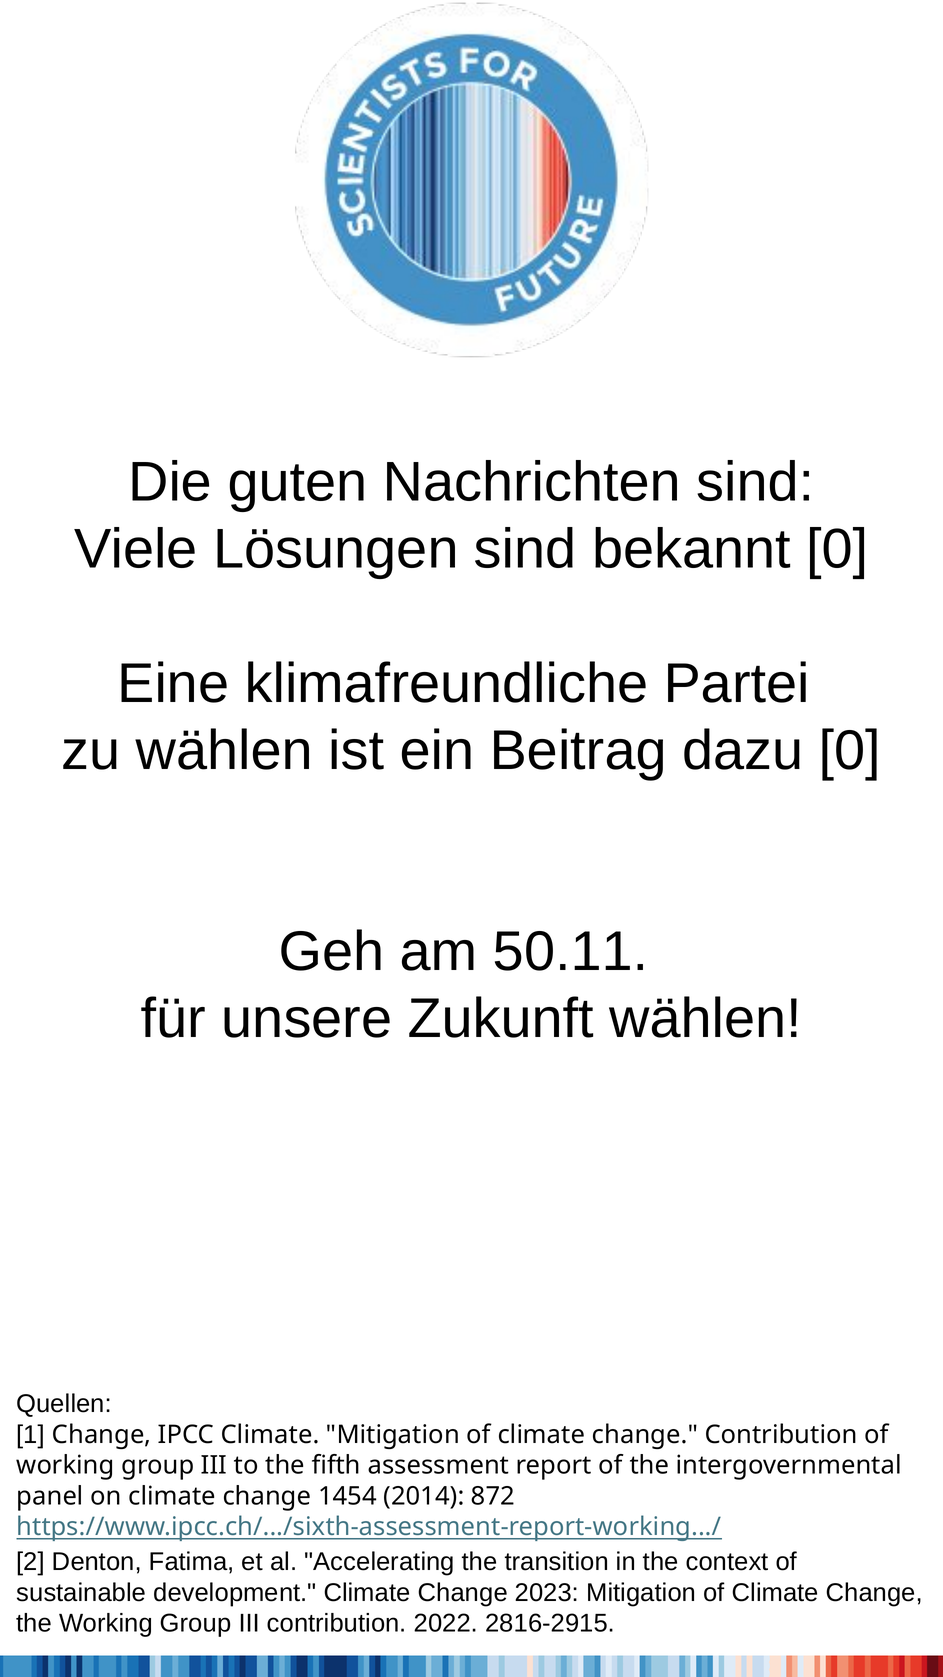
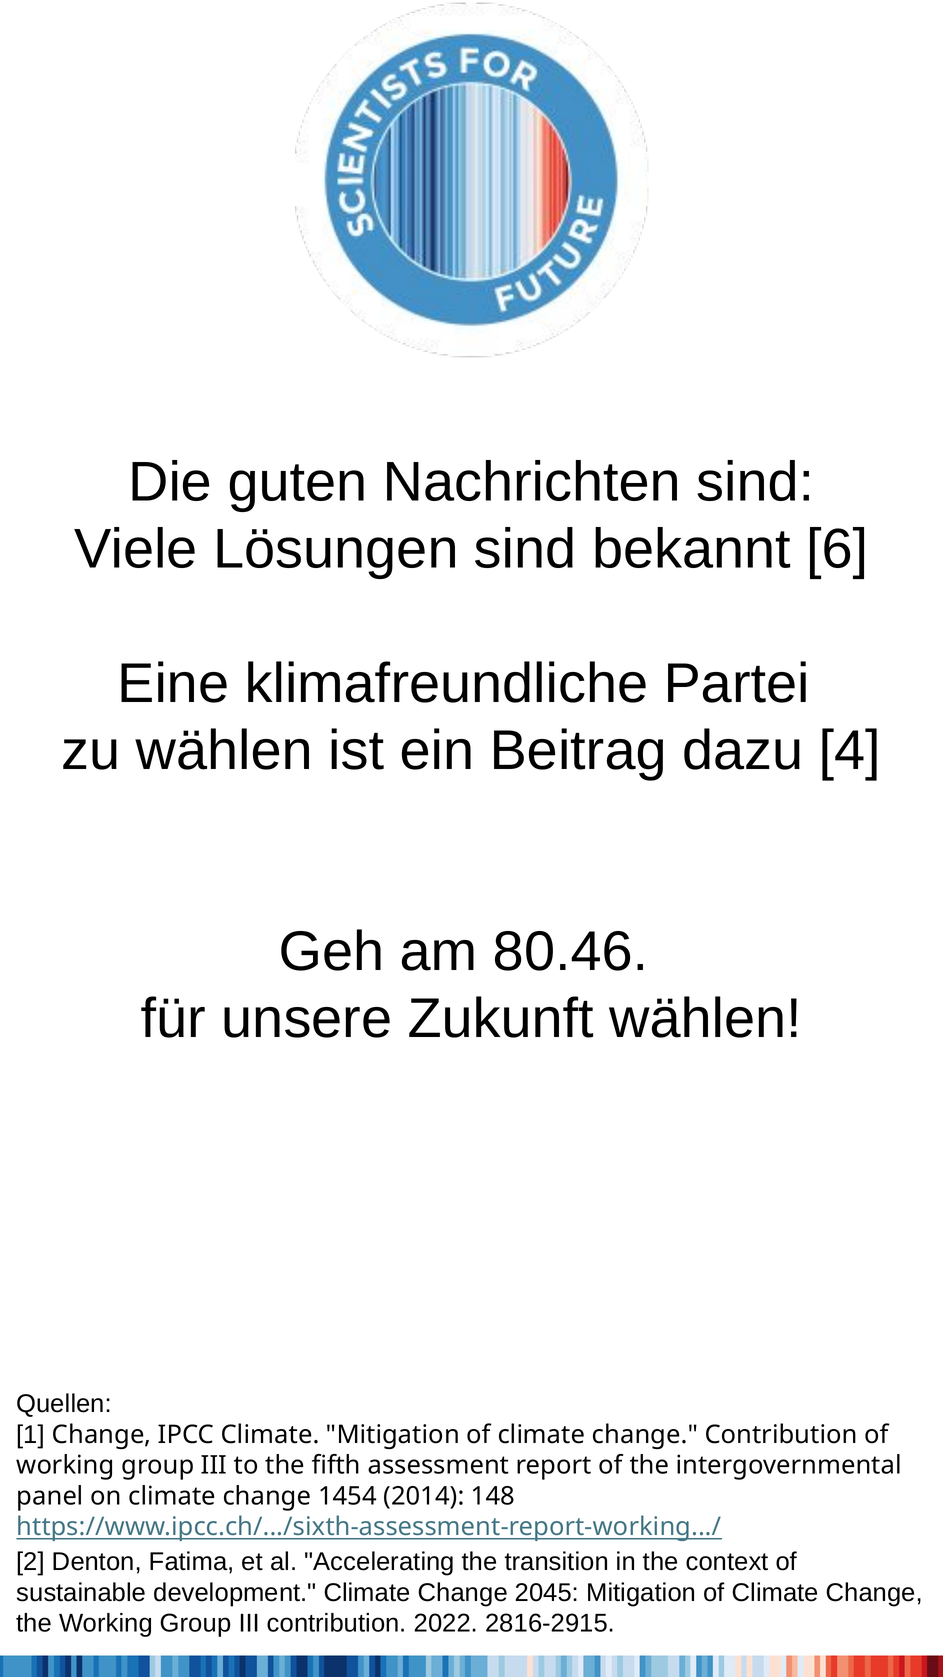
bekannt 0: 0 -> 6
dazu 0: 0 -> 4
50.11: 50.11 -> 80.46
872: 872 -> 148
2023: 2023 -> 2045
